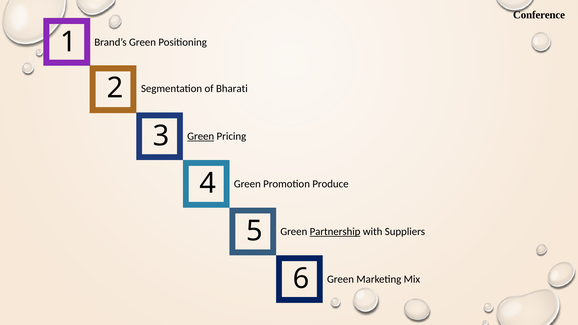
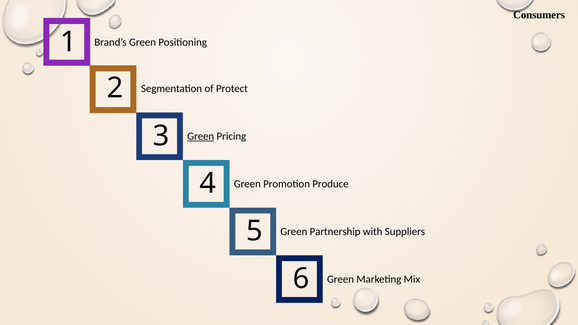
Conference: Conference -> Consumers
Bharati: Bharati -> Protect
Partnership underline: present -> none
